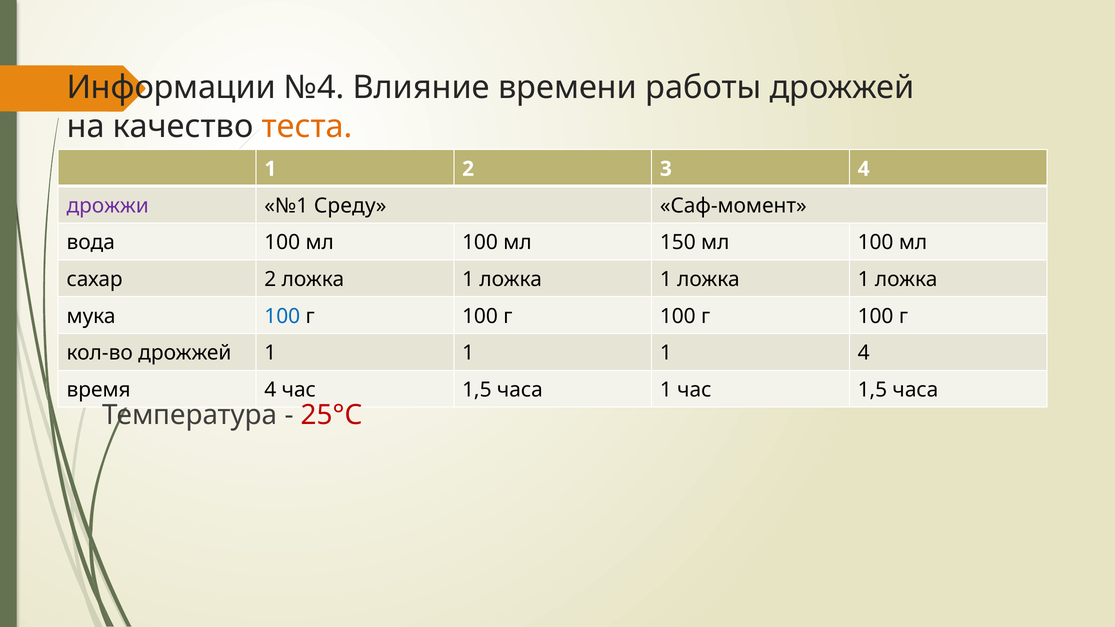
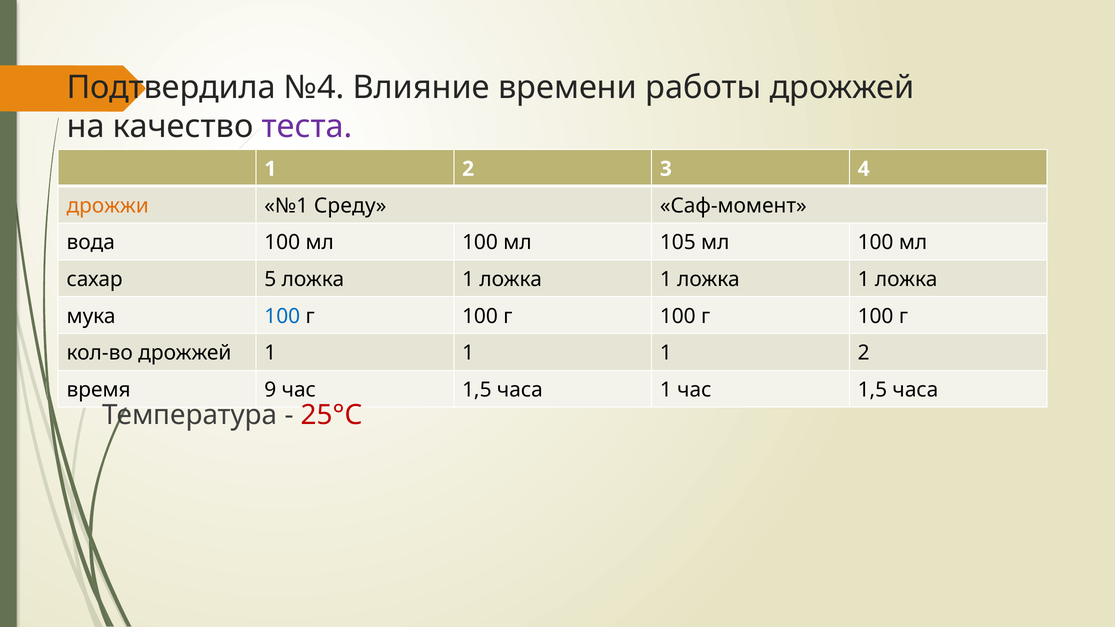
Информации: Информации -> Подтвердила
теста colour: orange -> purple
дрожжи colour: purple -> orange
150: 150 -> 105
сахар 2: 2 -> 5
1 1 4: 4 -> 2
время 4: 4 -> 9
